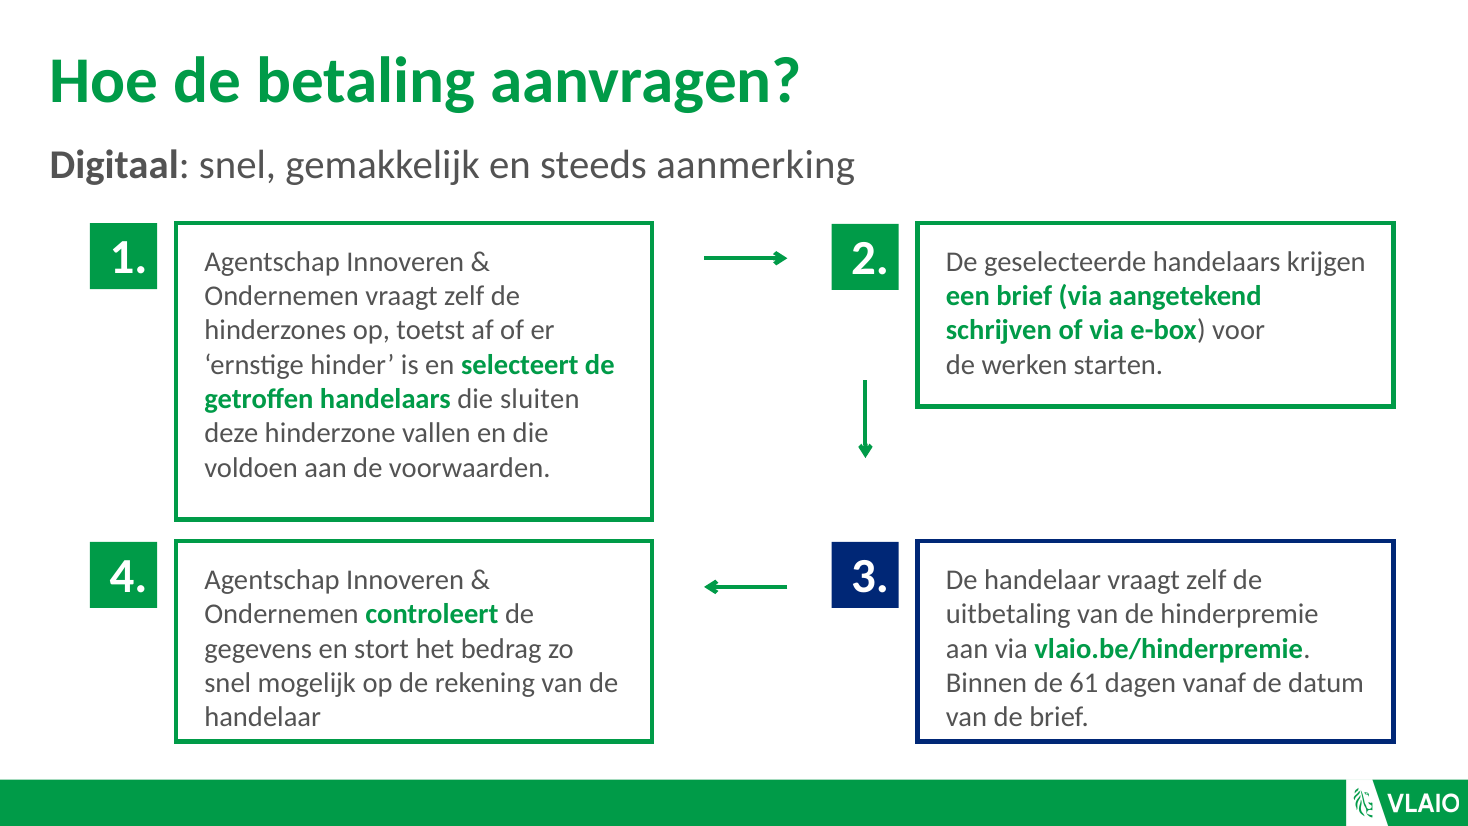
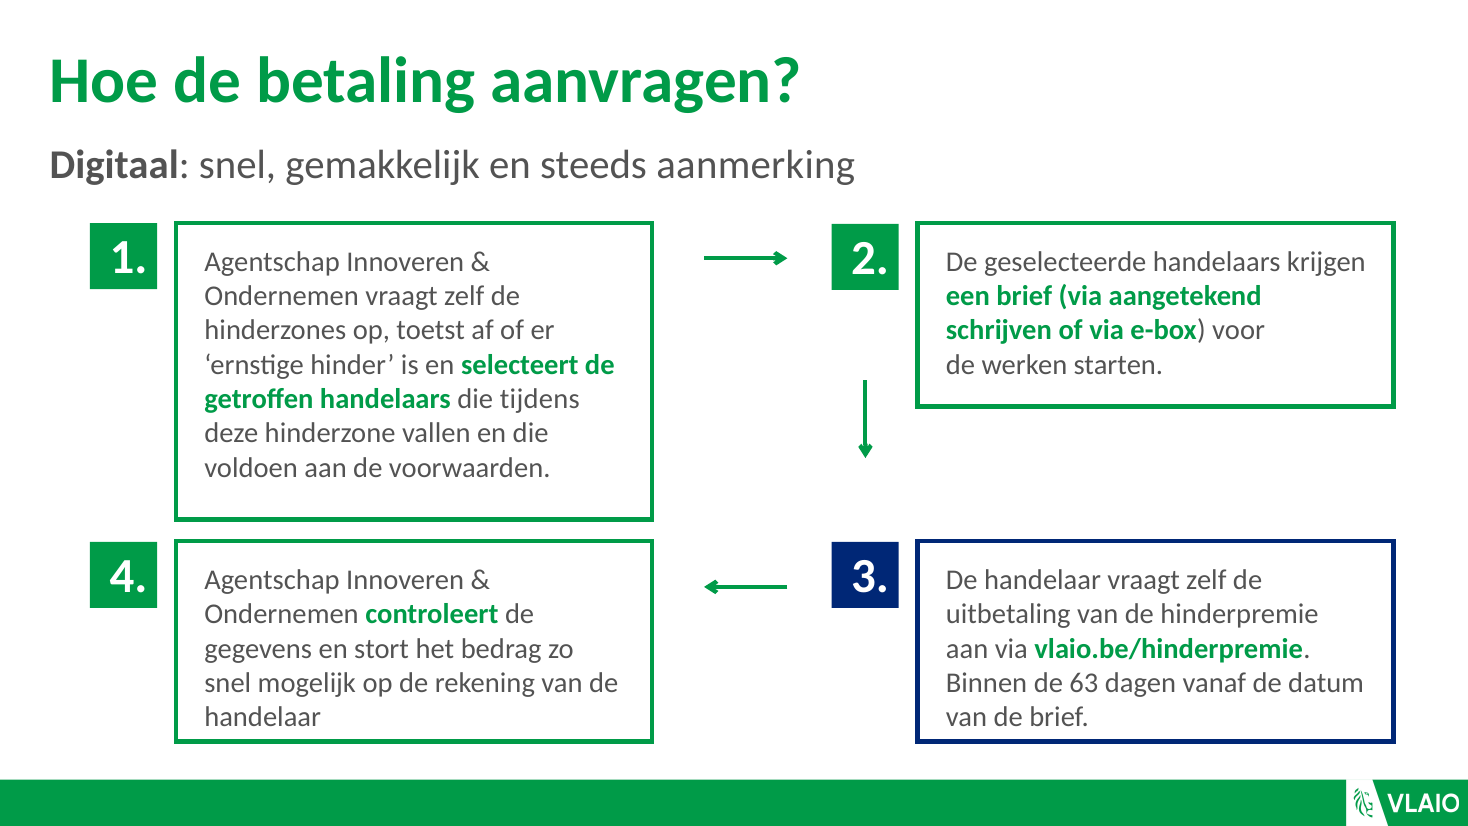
sluiten: sluiten -> tijdens
61: 61 -> 63
